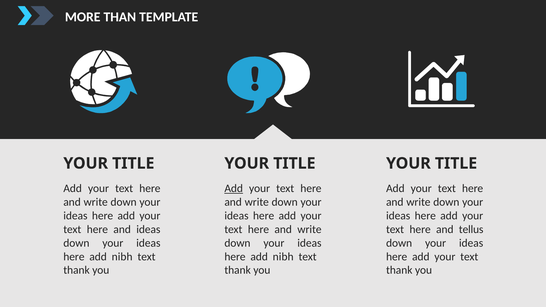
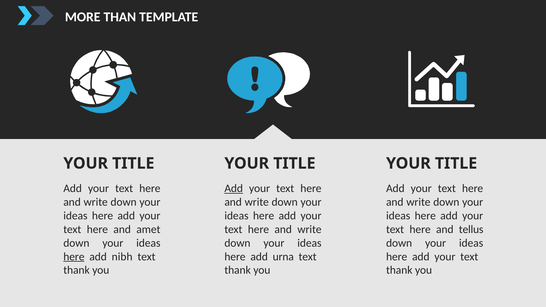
and ideas: ideas -> amet
here at (74, 257) underline: none -> present
nibh at (283, 257): nibh -> urna
